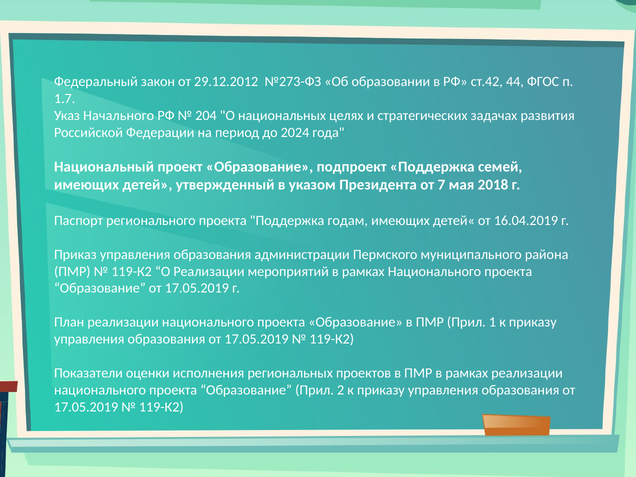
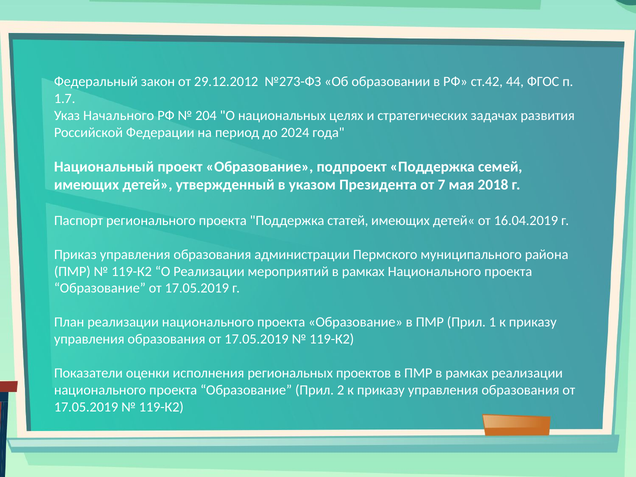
годам: годам -> статей
